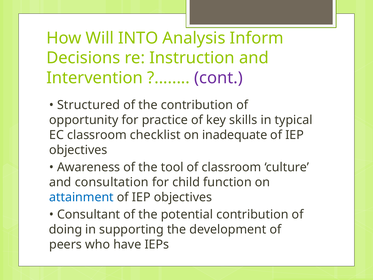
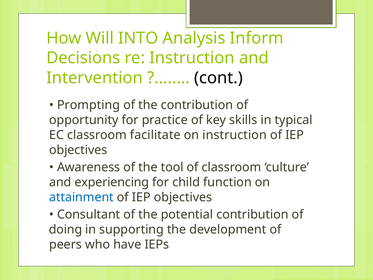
cont colour: purple -> black
Structured: Structured -> Prompting
checklist: checklist -> facilitate
on inadequate: inadequate -> instruction
consultation: consultation -> experiencing
